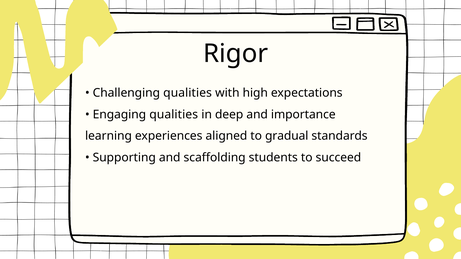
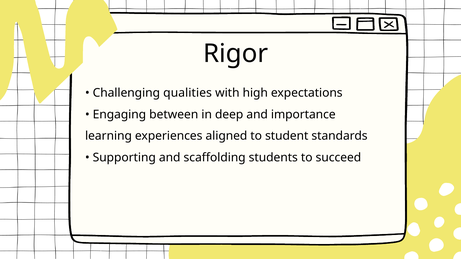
Engaging qualities: qualities -> between
gradual: gradual -> student
